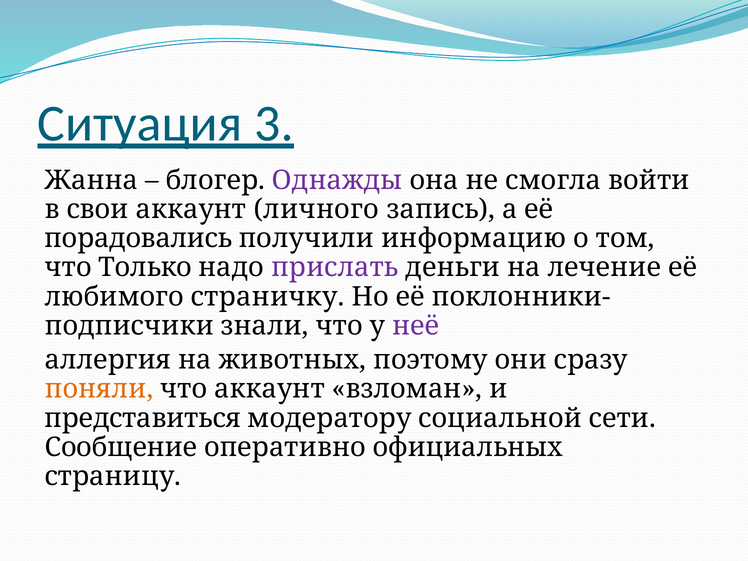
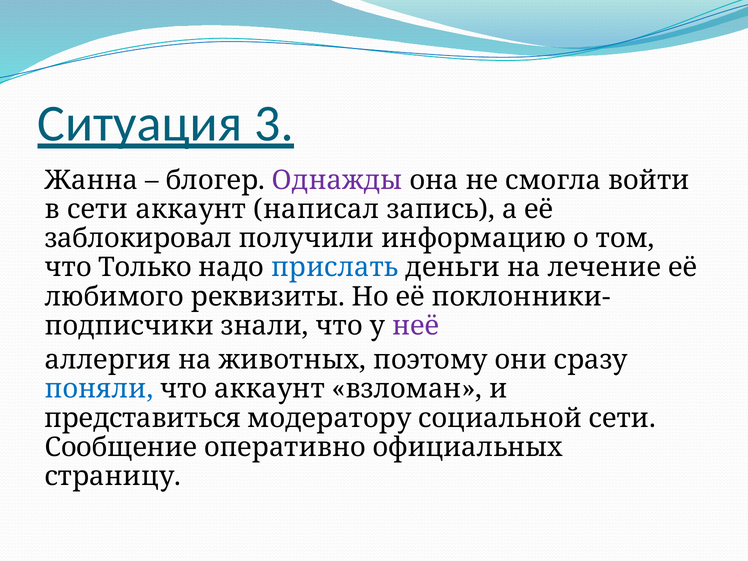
в свои: свои -> сети
личного: личного -> написал
порадовались: порадовались -> заблокировал
прислать colour: purple -> blue
страничку: страничку -> реквизиты
поняли colour: orange -> blue
